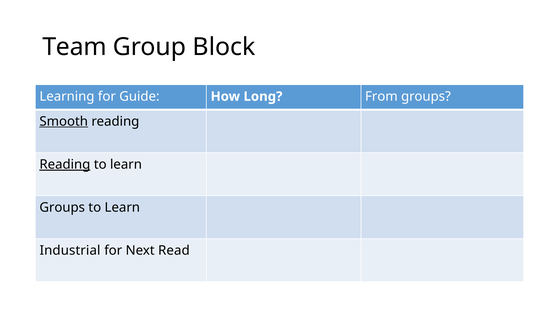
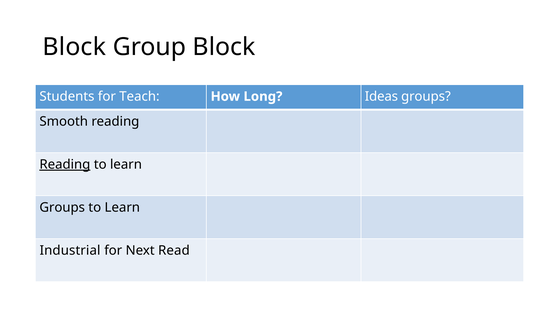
Team at (75, 47): Team -> Block
Learning: Learning -> Students
Guide: Guide -> Teach
From: From -> Ideas
Smooth underline: present -> none
